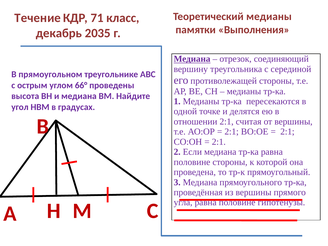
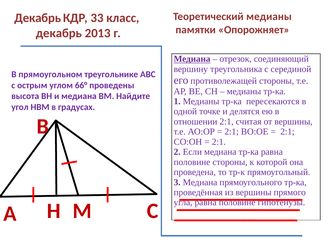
Течение at (38, 18): Течение -> Декабрь
71: 71 -> 33
Выполнения: Выполнения -> Опорожняет
2035: 2035 -> 2013
